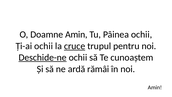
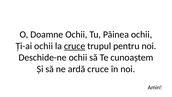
Doamne Amin: Amin -> Ochii
Deschide-ne underline: present -> none
ardă rămâi: rămâi -> cruce
